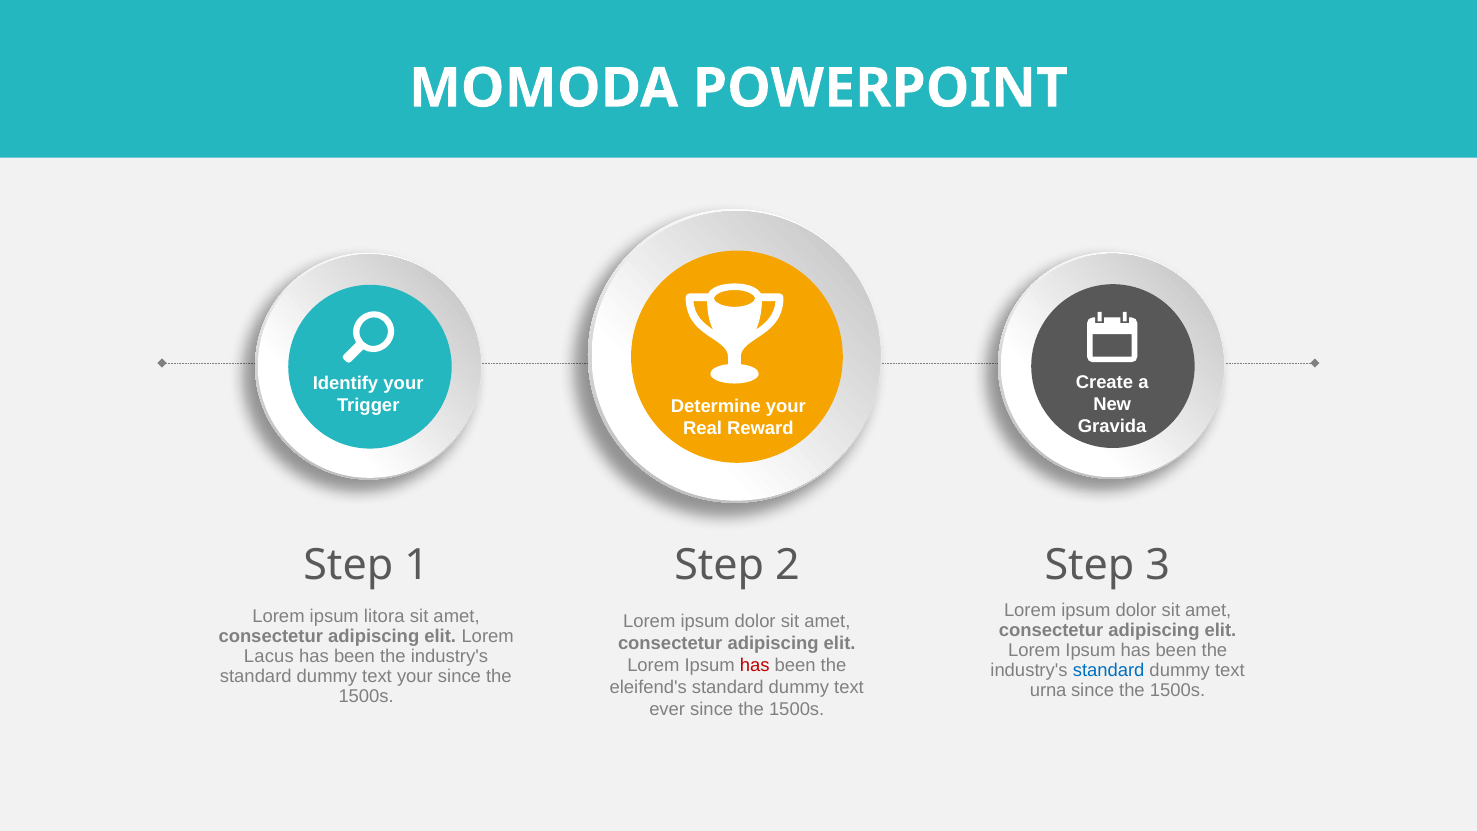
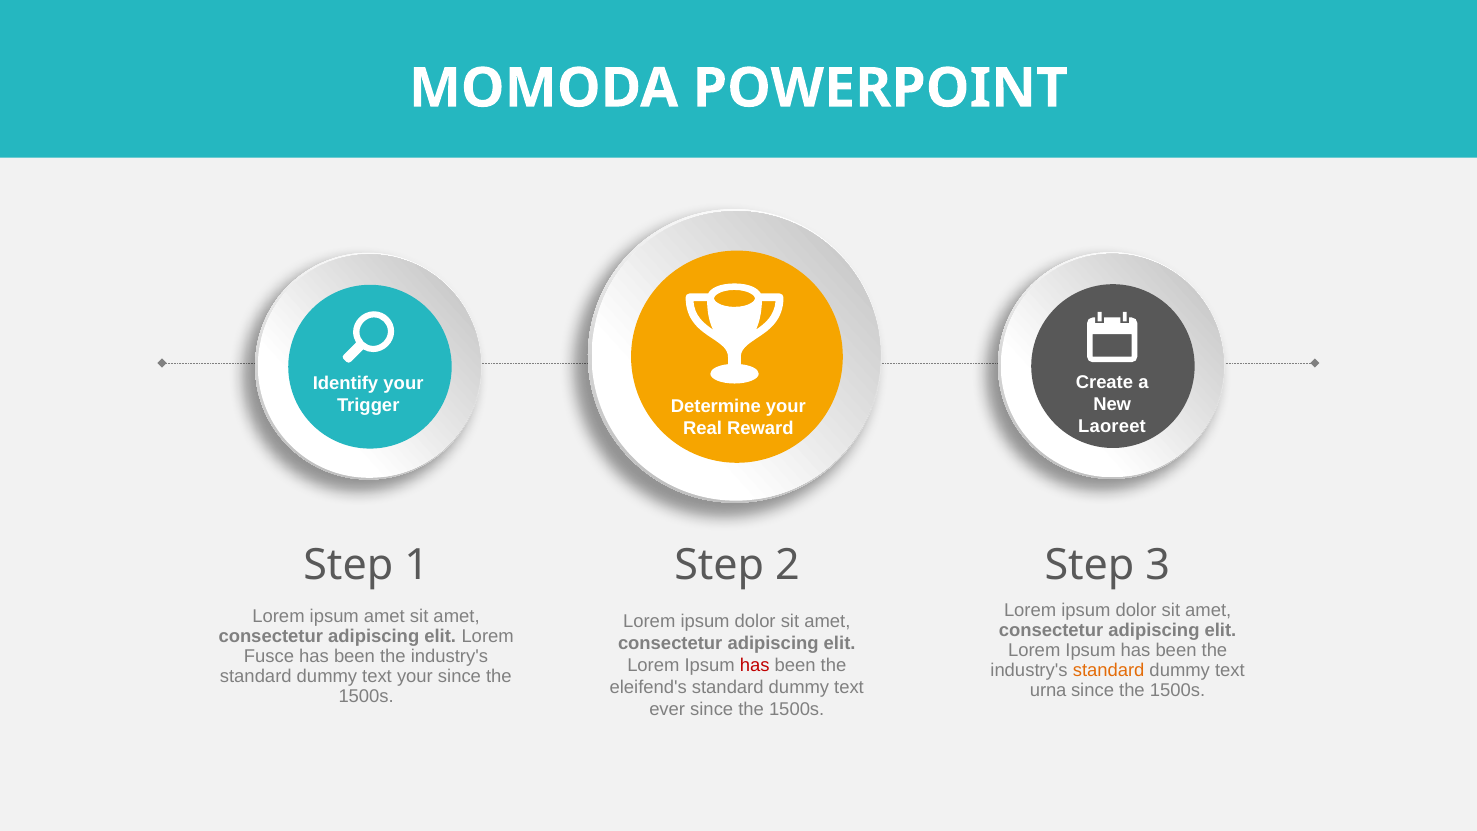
Gravida: Gravida -> Laoreet
ipsum litora: litora -> amet
Lacus: Lacus -> Fusce
standard at (1109, 670) colour: blue -> orange
